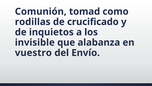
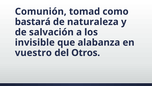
rodillas: rodillas -> bastará
crucificado: crucificado -> naturaleza
inquietos: inquietos -> salvación
Envío: Envío -> Otros
